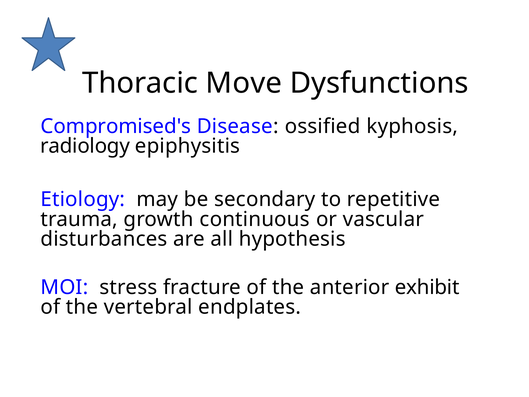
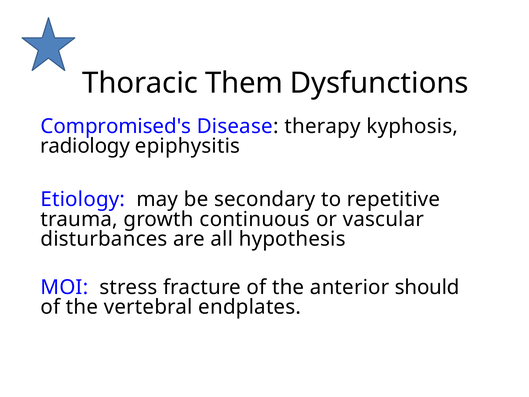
Move: Move -> Them
ossified: ossified -> therapy
exhibit: exhibit -> should
